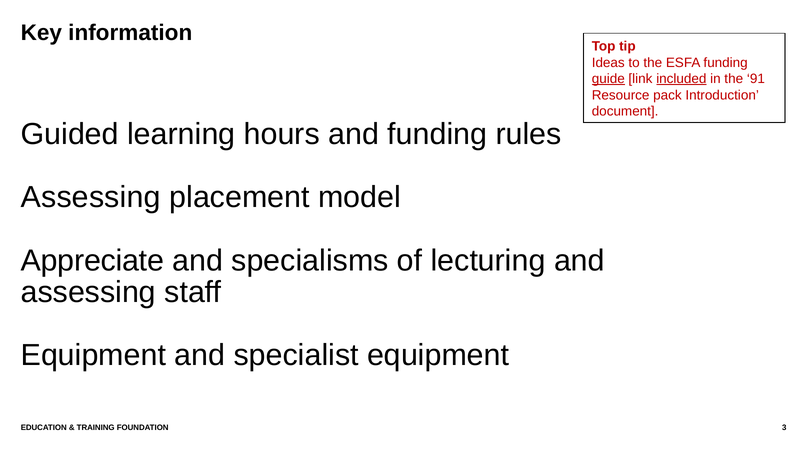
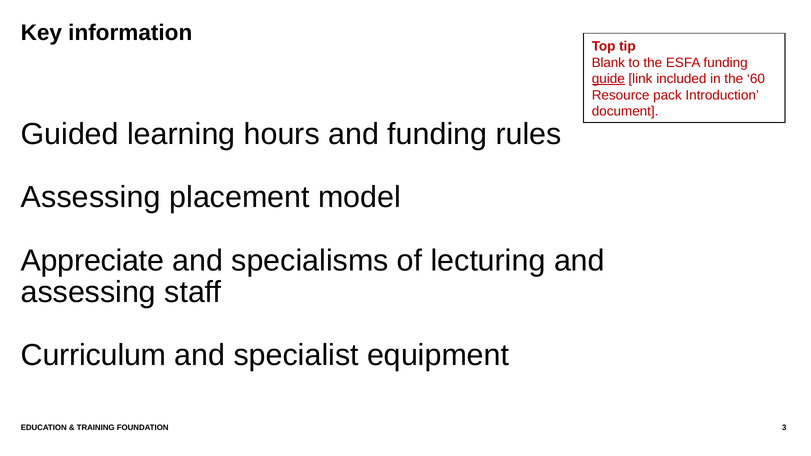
Ideas: Ideas -> Blank
included underline: present -> none
91: 91 -> 60
Equipment at (93, 355): Equipment -> Curriculum
